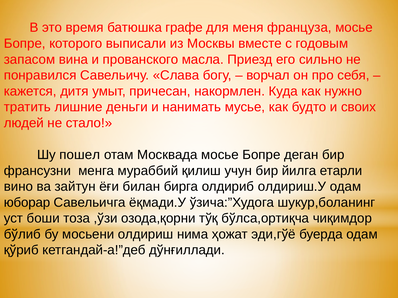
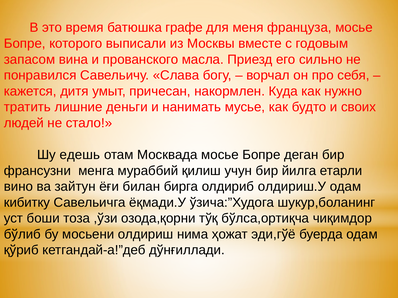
пошел: пошел -> едешь
юборар: юборар -> кибитку
